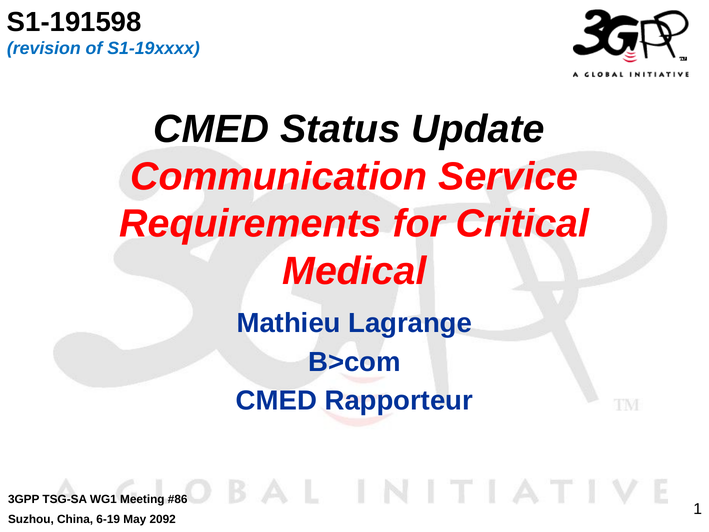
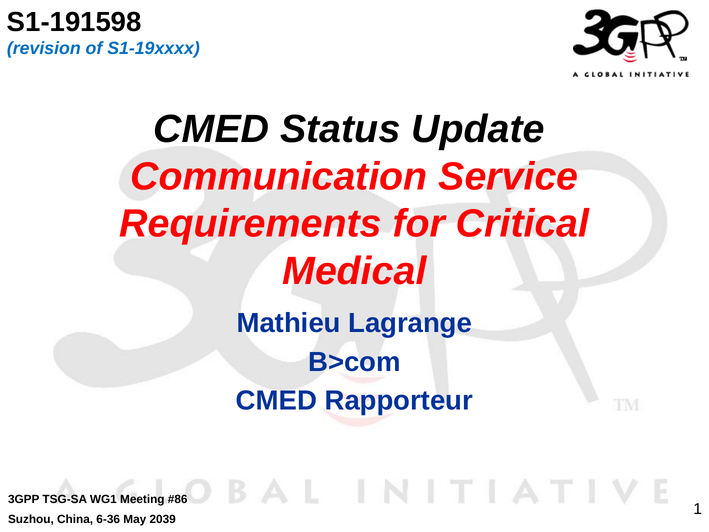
6-19: 6-19 -> 6-36
2092: 2092 -> 2039
